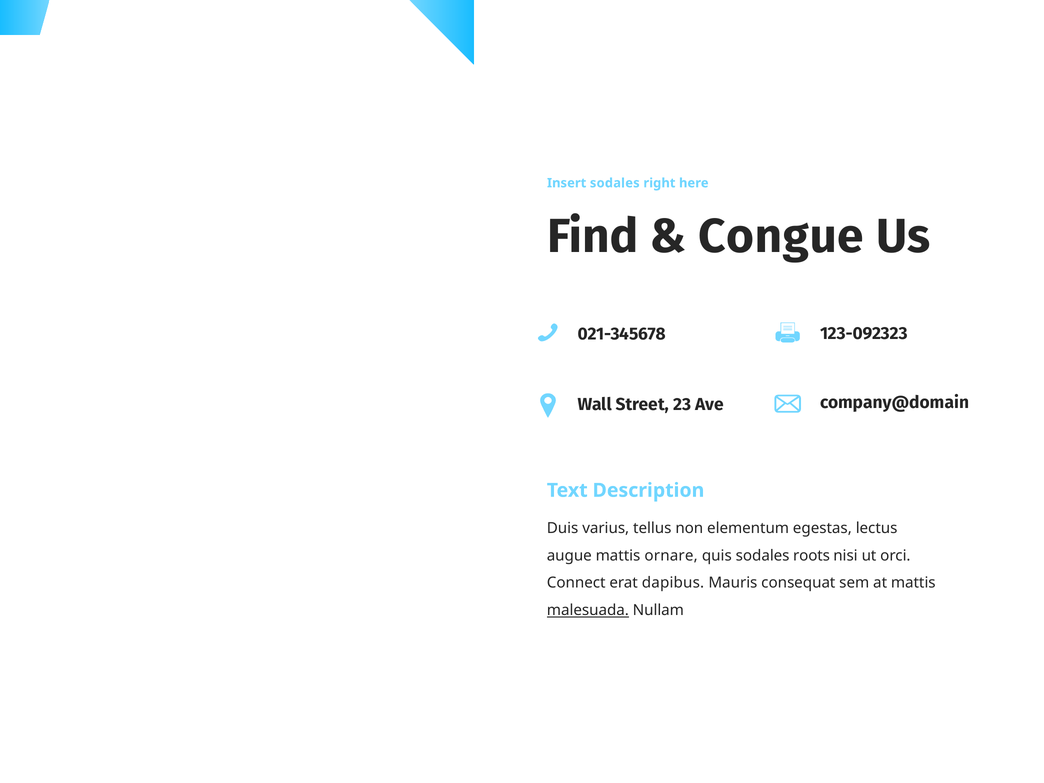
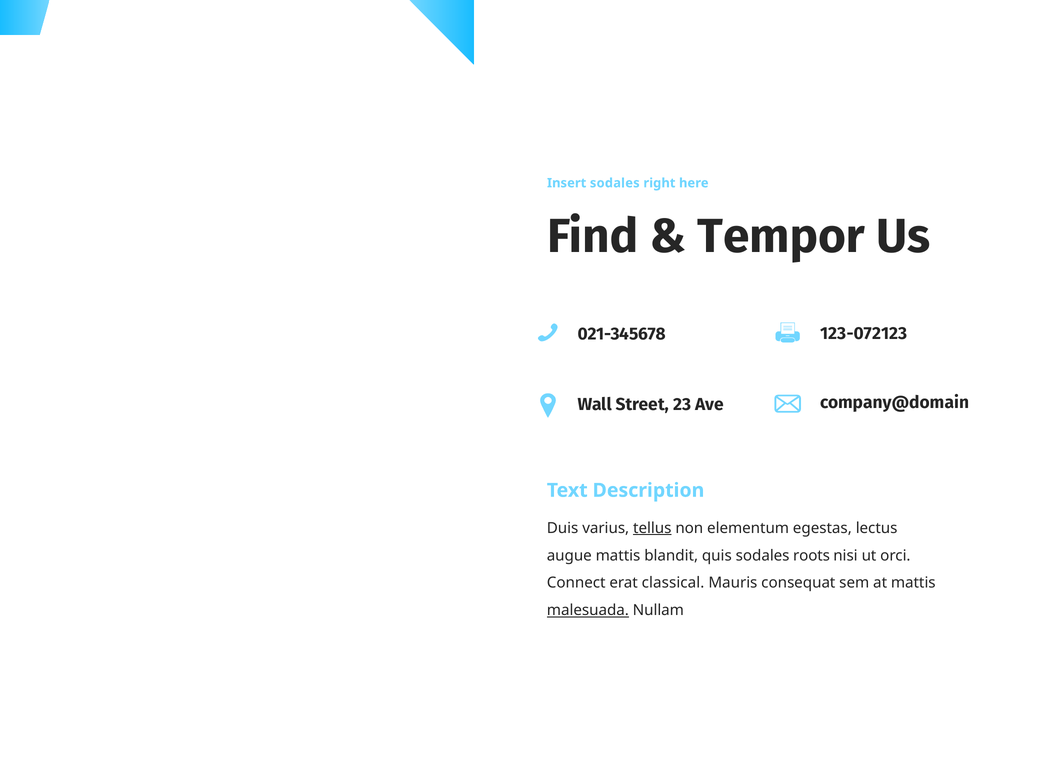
Congue: Congue -> Tempor
123-092323: 123-092323 -> 123-072123
tellus underline: none -> present
ornare: ornare -> blandit
dapibus: dapibus -> classical
